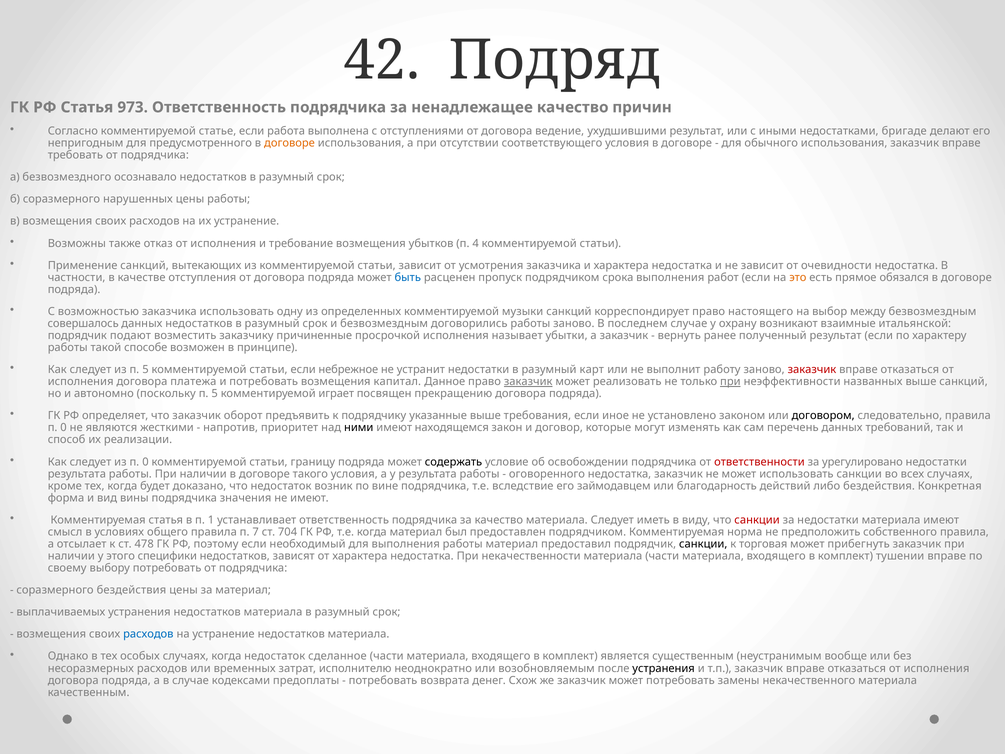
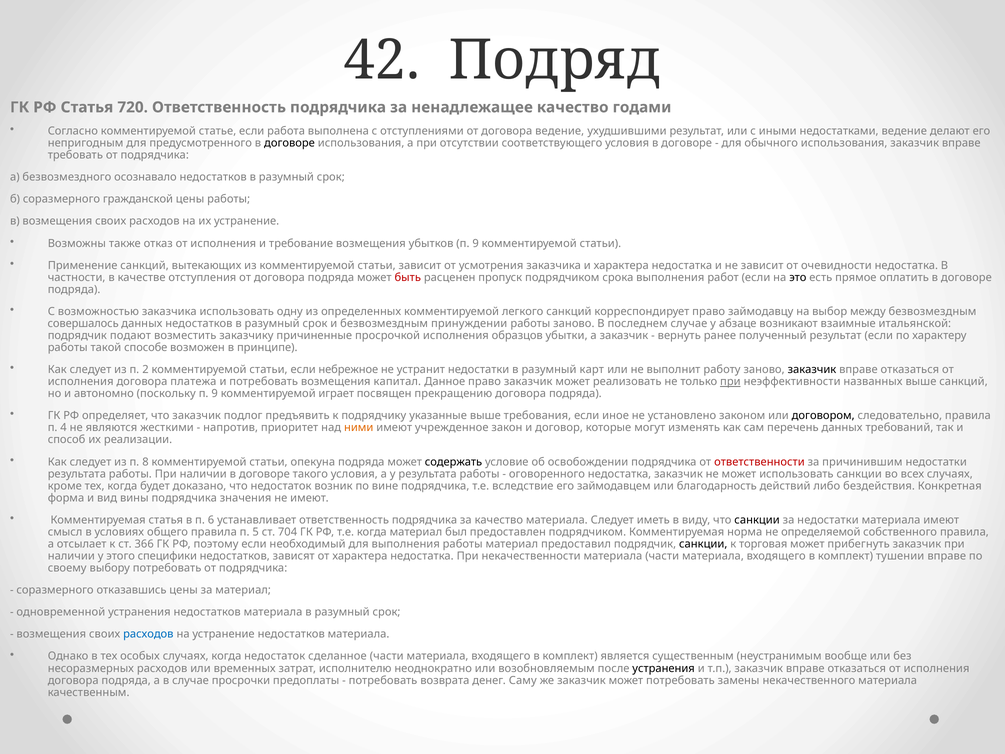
973: 973 -> 720
причин: причин -> годами
недостатками бригаде: бригаде -> ведение
договоре at (290, 143) colour: orange -> black
нарушенных: нарушенных -> гражданской
убытков п 4: 4 -> 9
быть colour: blue -> red
это colour: orange -> black
обязался: обязался -> оплатить
музыки: музыки -> легкого
настоящего: настоящего -> займодавцу
договорились: договорились -> принуждении
охрану: охрану -> абзаце
называет: называет -> образцов
из п 5: 5 -> 2
заказчик at (812, 370) colour: red -> black
заказчик at (528, 382) underline: present -> none
поскольку п 5: 5 -> 9
оборот: оборот -> подлог
0 at (64, 428): 0 -> 4
ними colour: black -> orange
находящемся: находящемся -> учрежденное
из п 0: 0 -> 8
границу: границу -> опекуна
урегулировано: урегулировано -> причинившим
1: 1 -> 6
санкции at (757, 520) colour: red -> black
7: 7 -> 5
предположить: предположить -> определяемой
478: 478 -> 366
соразмерного бездействия: бездействия -> отказавшись
выплачиваемых: выплачиваемых -> одновременной
кодексами: кодексами -> просрочки
Схож: Схож -> Саму
